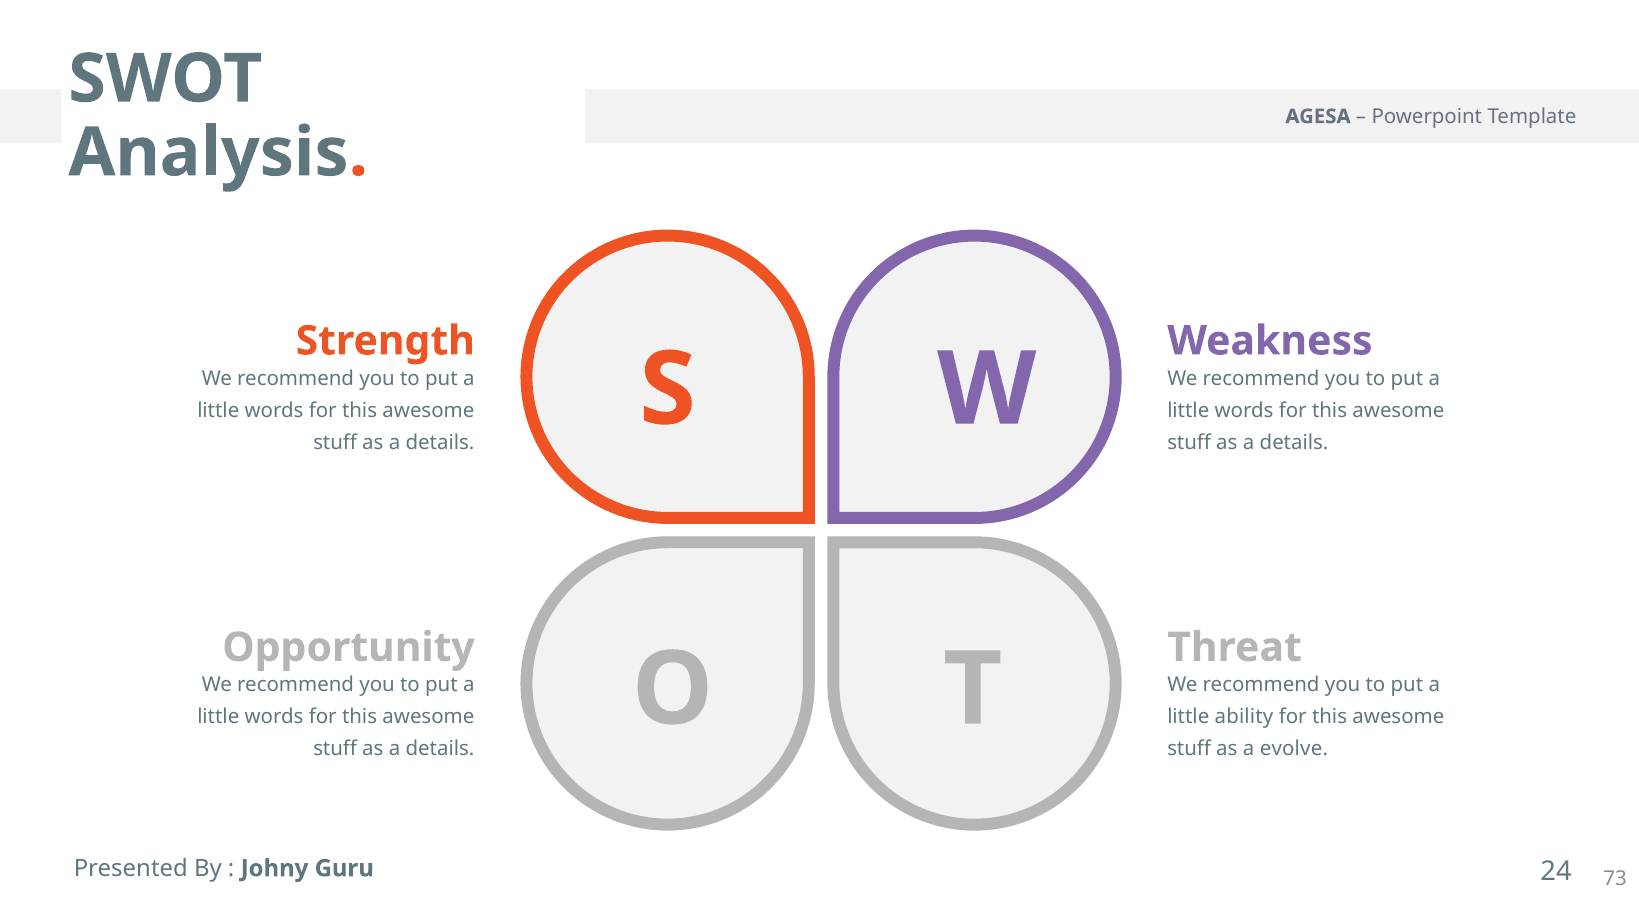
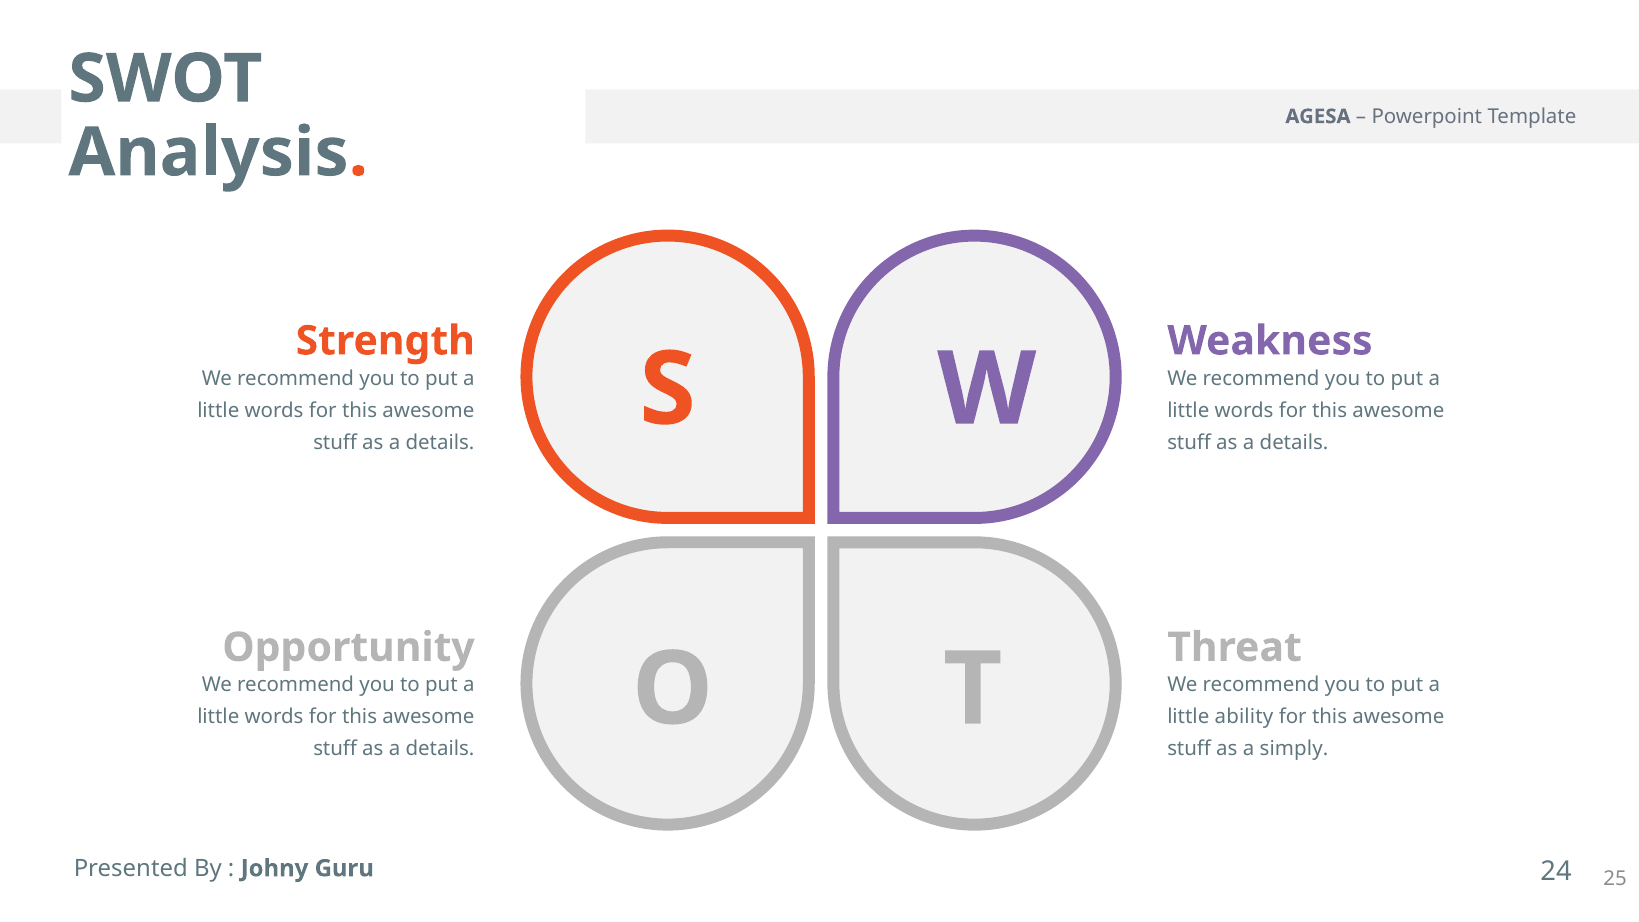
evolve: evolve -> simply
73: 73 -> 25
